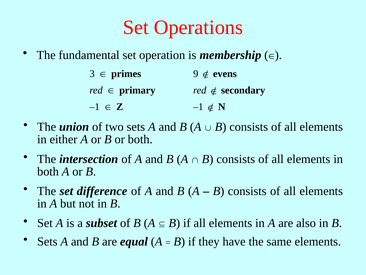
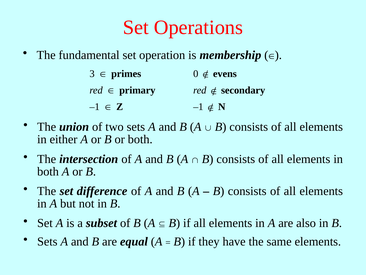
9: 9 -> 0
